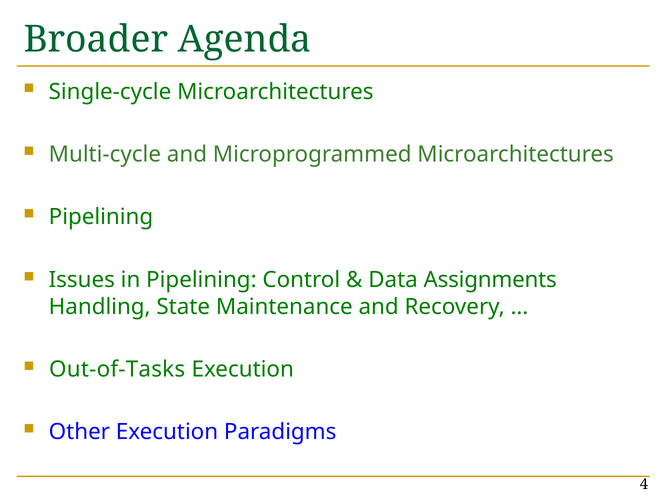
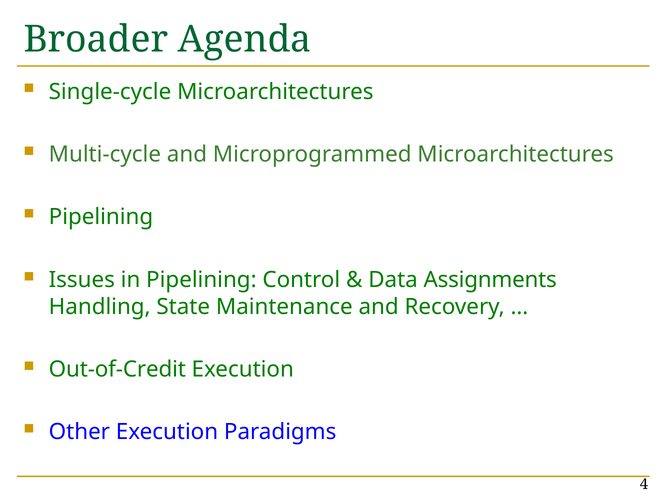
Out-of-Tasks: Out-of-Tasks -> Out-of-Credit
